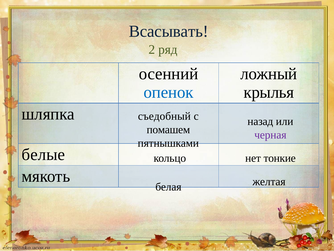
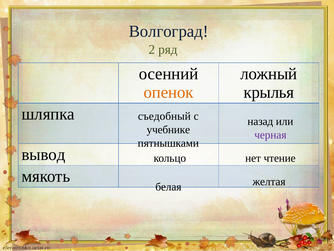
Всасывать: Всасывать -> Волгоград
опенок colour: blue -> orange
помашем: помашем -> учебнике
белые: белые -> вывод
тонкие: тонкие -> чтение
